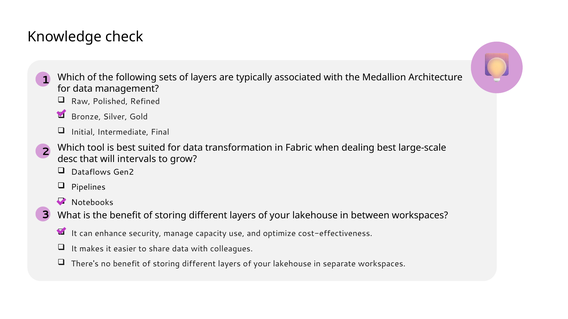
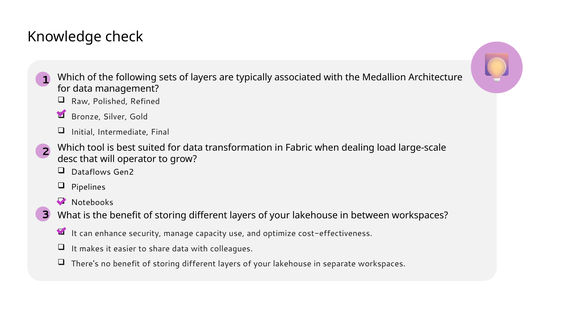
dealing best: best -> load
intervals: intervals -> operator
